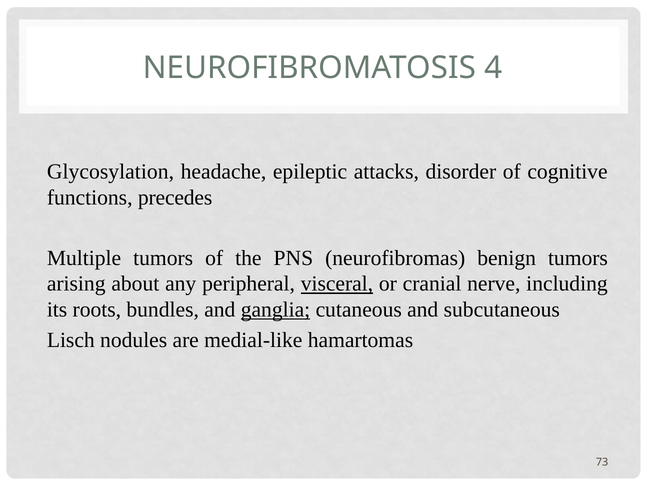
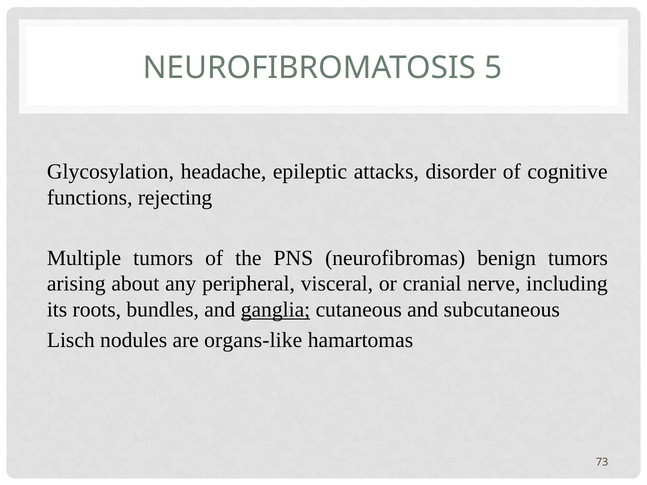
4: 4 -> 5
precedes: precedes -> rejecting
visceral underline: present -> none
medial-like: medial-like -> organs-like
